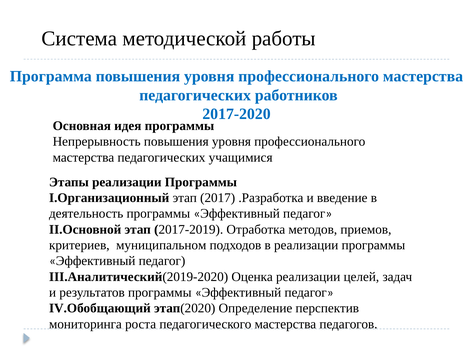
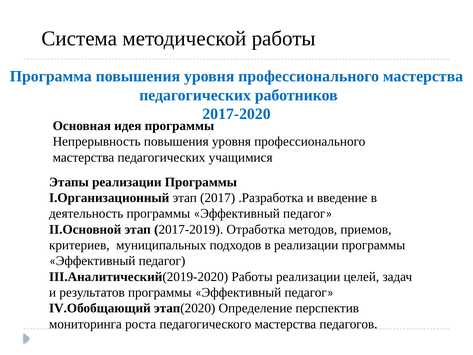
муниципальном: муниципальном -> муниципальных
III.Аналитический(2019-2020 Оценка: Оценка -> Работы
